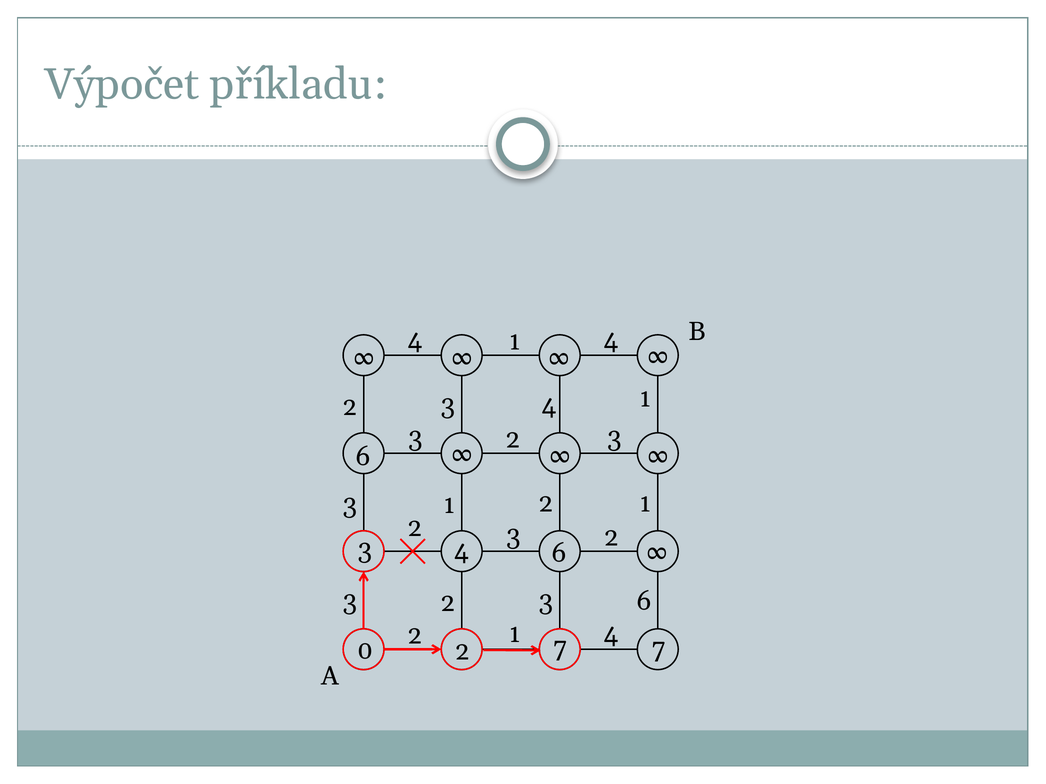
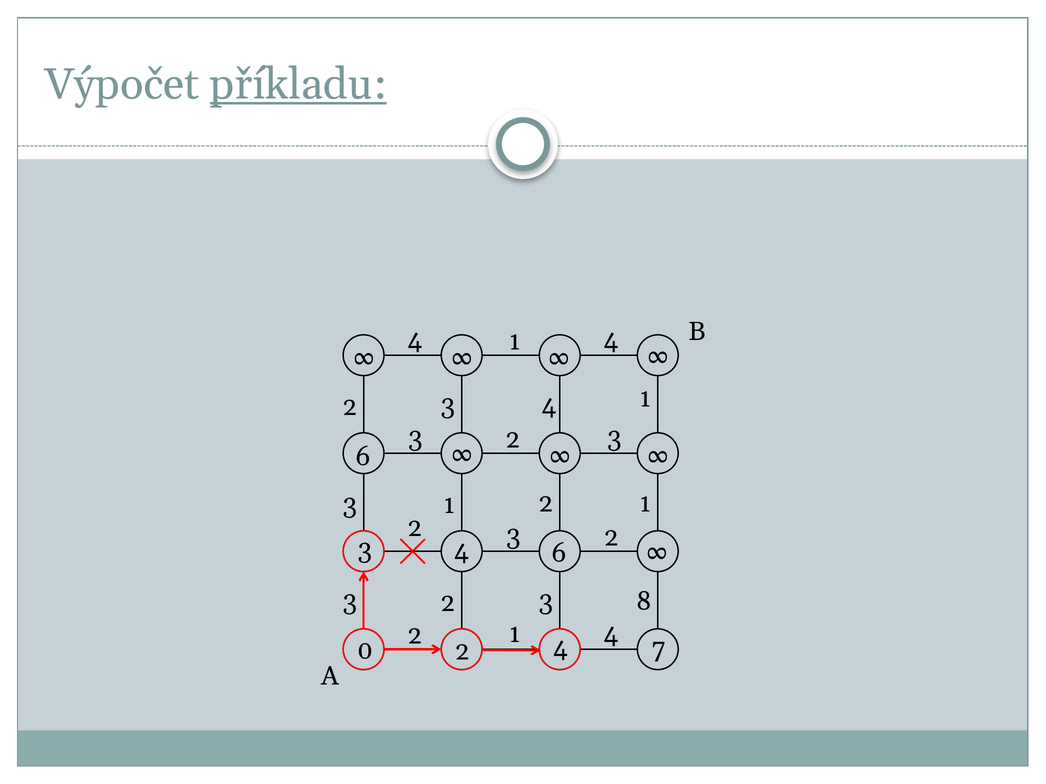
příkladu underline: none -> present
3 6: 6 -> 8
2 7: 7 -> 4
